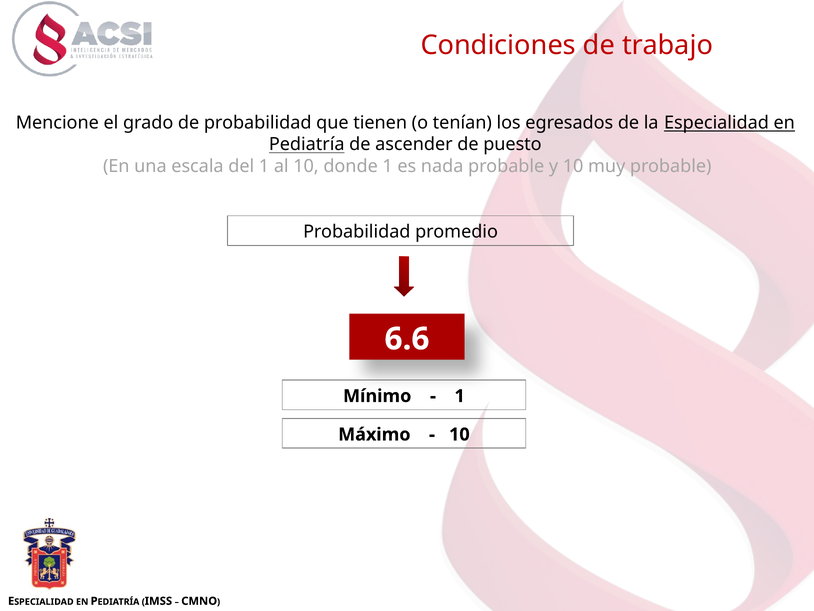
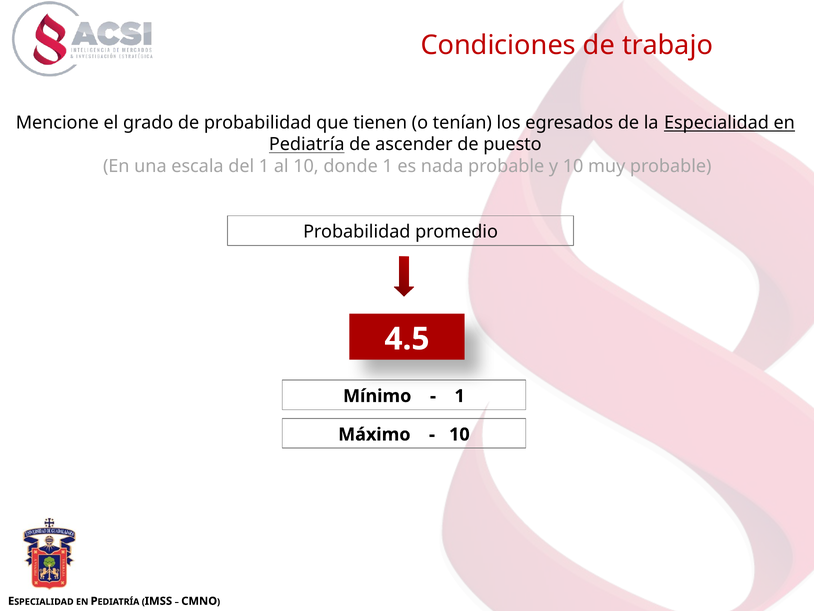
6.6: 6.6 -> 4.5
